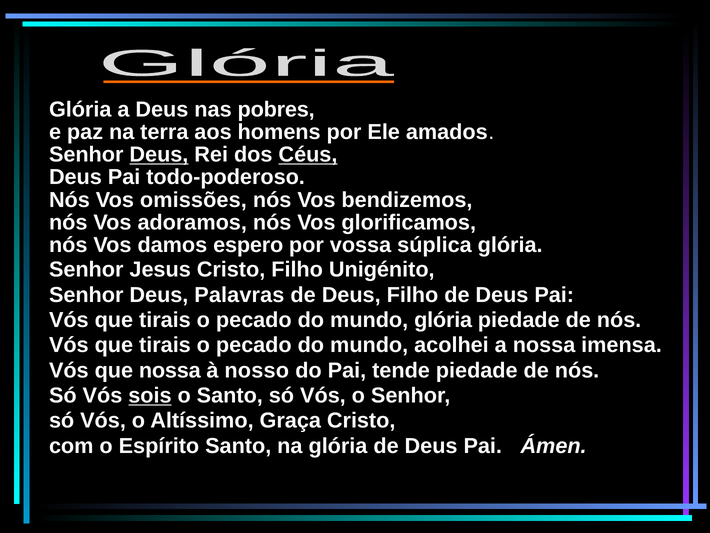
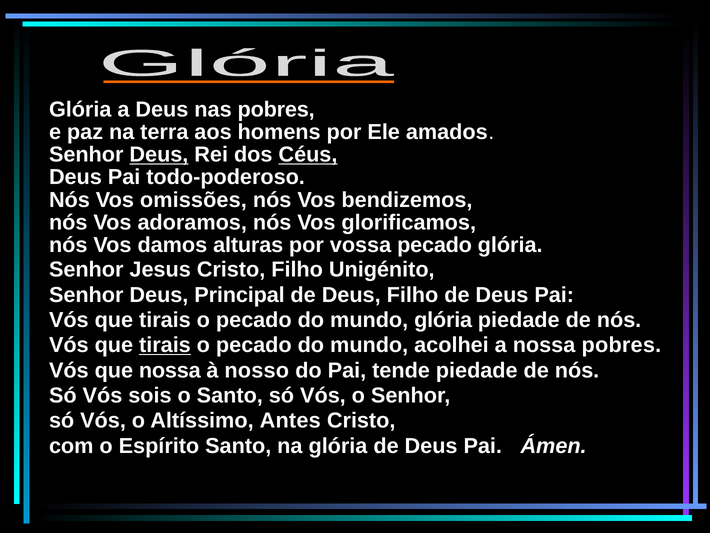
espero: espero -> alturas
vossa súplica: súplica -> pecado
Palavras: Palavras -> Principal
tirais at (165, 345) underline: none -> present
nossa imensa: imensa -> pobres
sois underline: present -> none
Graça: Graça -> Antes
